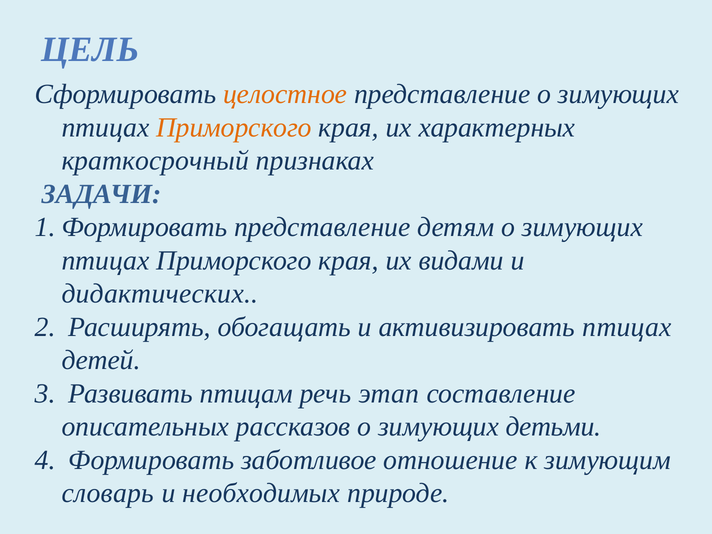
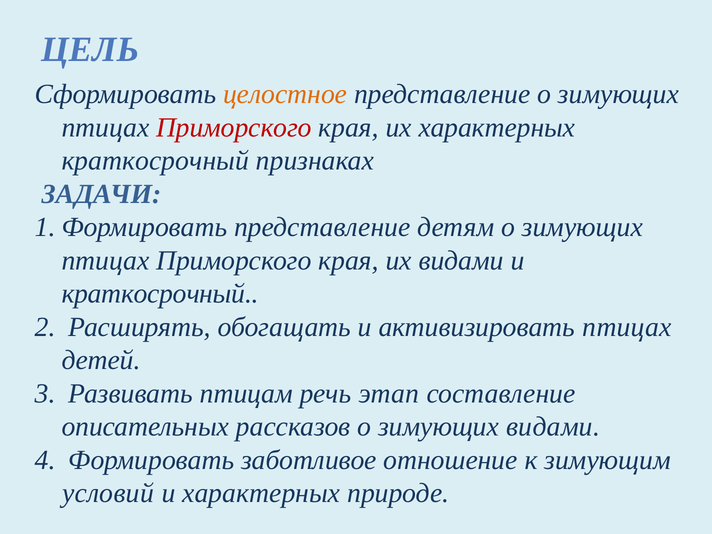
Приморского at (234, 128) colour: orange -> red
дидактических at (160, 294): дидактических -> краткосрочный
зимующих детьми: детьми -> видами
словарь: словарь -> условий
и необходимых: необходимых -> характерных
